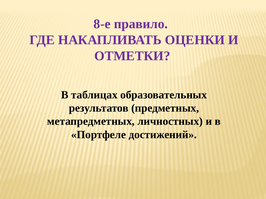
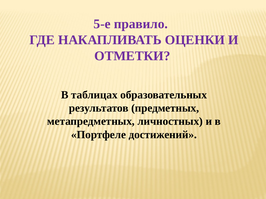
8-е: 8-е -> 5-е
